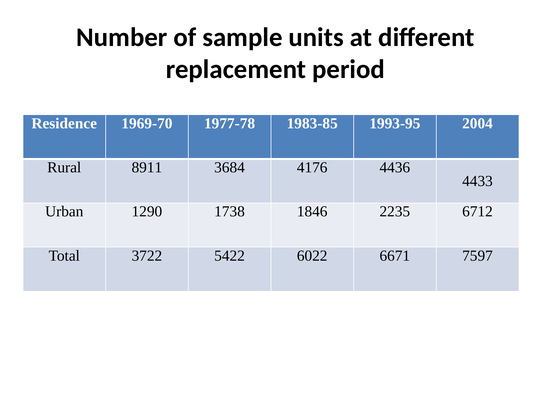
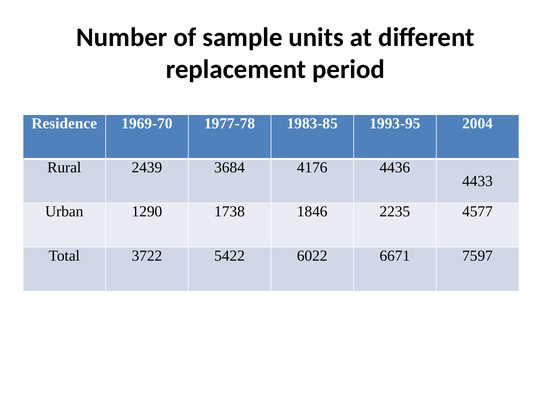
8911: 8911 -> 2439
6712: 6712 -> 4577
